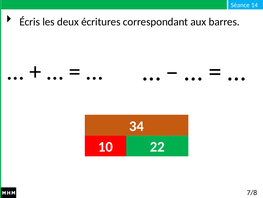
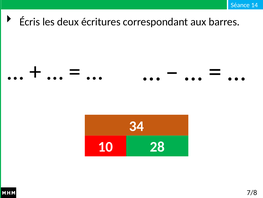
22: 22 -> 28
